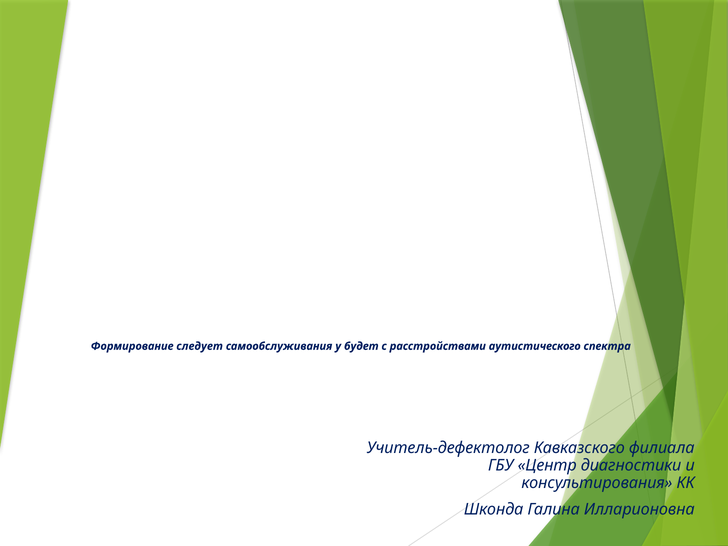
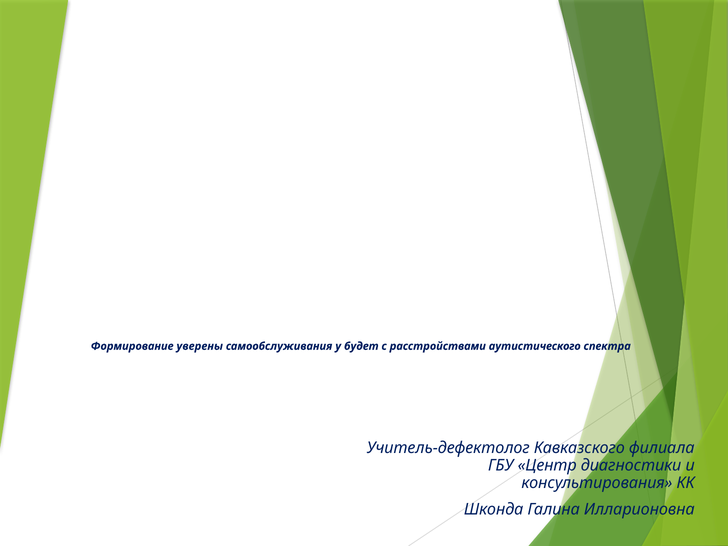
следует: следует -> уверены
